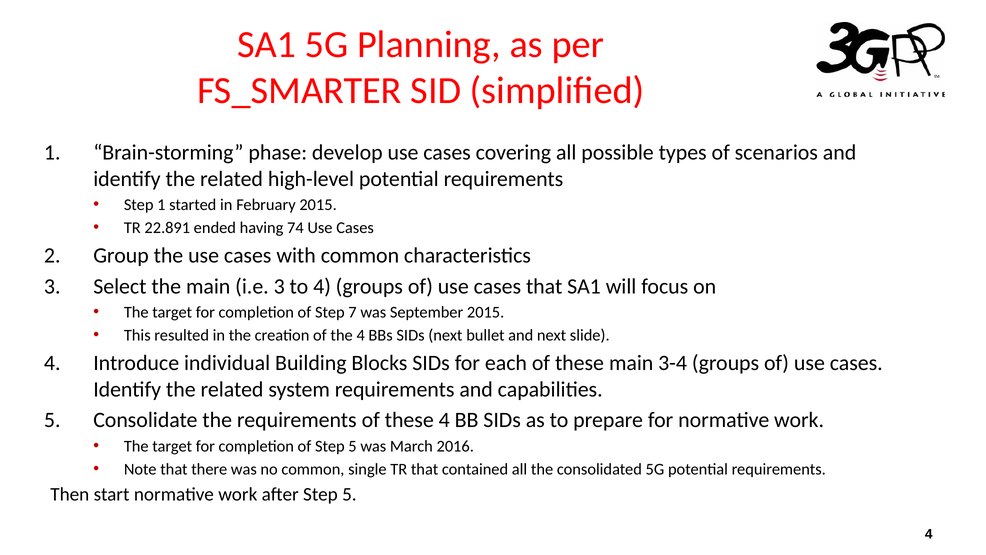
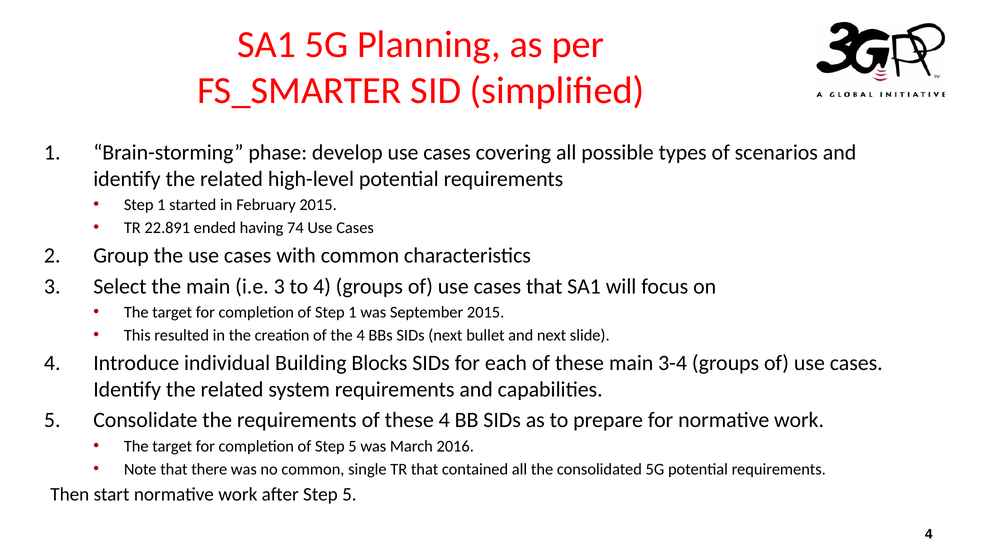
of Step 7: 7 -> 1
